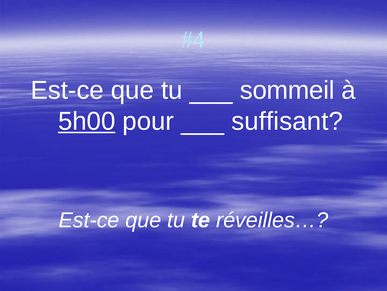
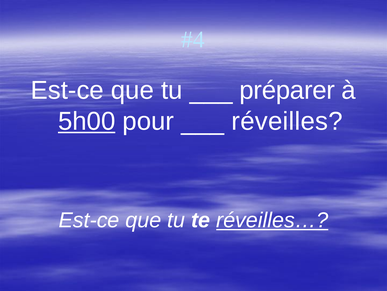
sommeil: sommeil -> préparer
suffisant: suffisant -> réveilles
réveilles… underline: none -> present
